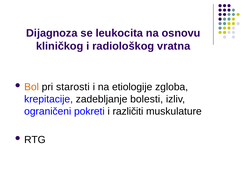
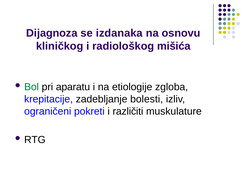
leukocita: leukocita -> izdanaka
vratna: vratna -> mišića
Bol colour: orange -> green
starosti: starosti -> aparatu
